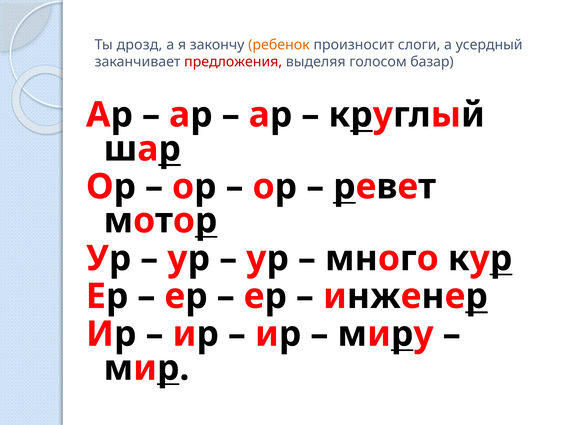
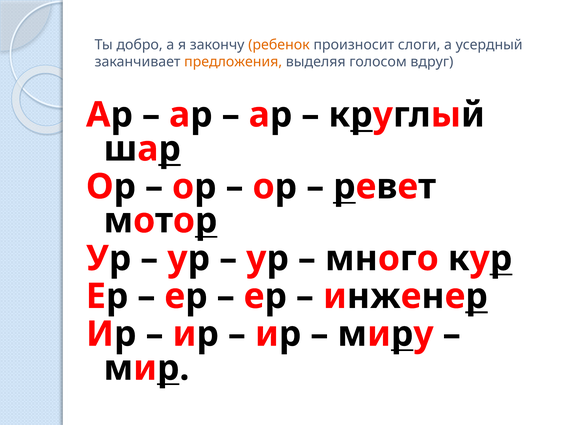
дрозд: дрозд -> добро
предложения colour: red -> orange
базар: базар -> вдруг
